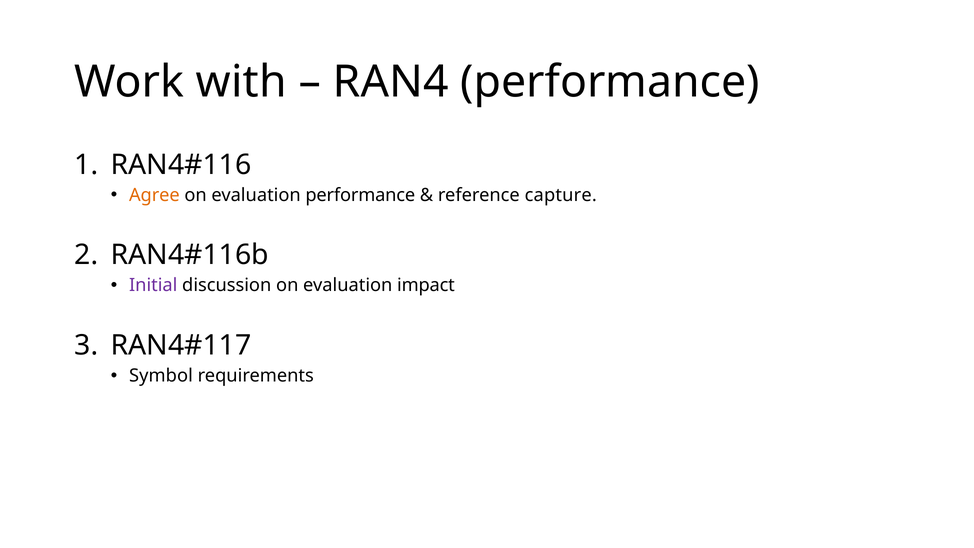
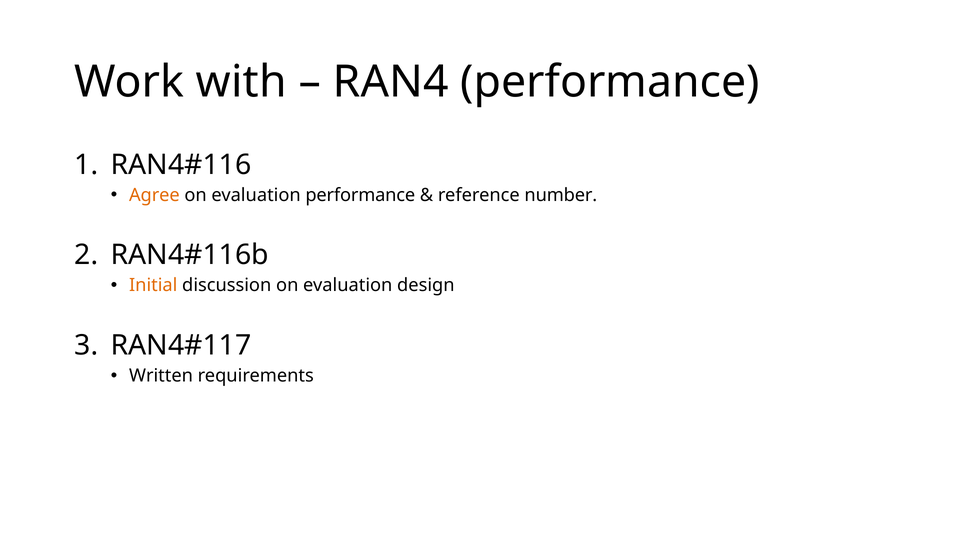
capture: capture -> number
Initial colour: purple -> orange
impact: impact -> design
Symbol: Symbol -> Written
